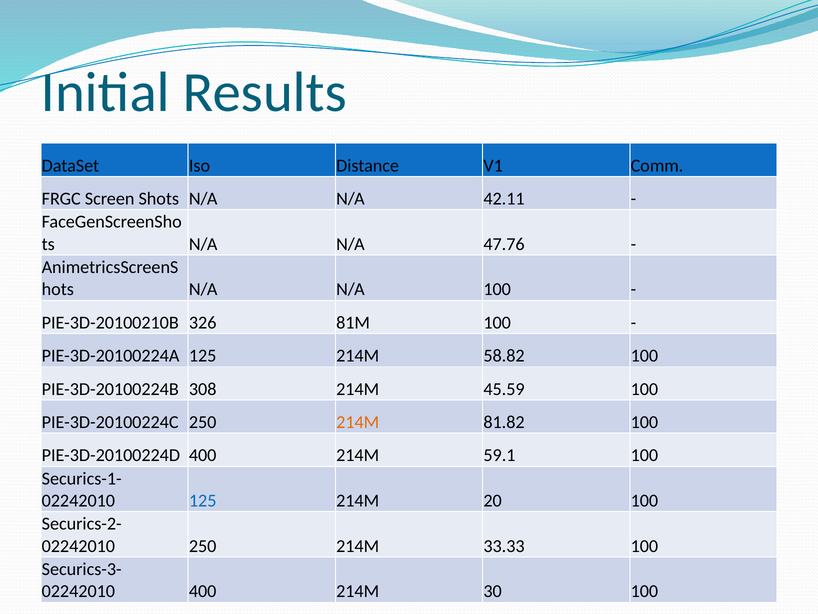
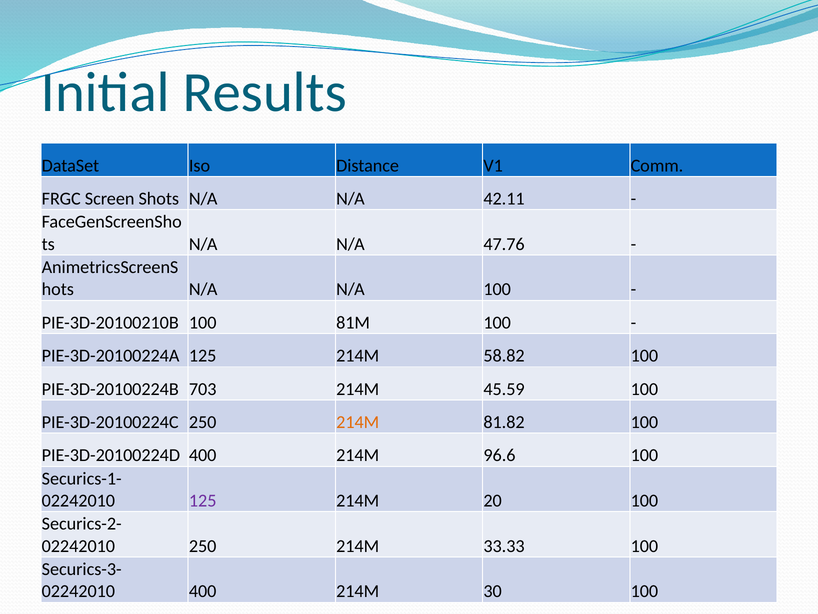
PIE-3D-20100210B 326: 326 -> 100
308: 308 -> 703
59.1: 59.1 -> 96.6
125 at (203, 500) colour: blue -> purple
